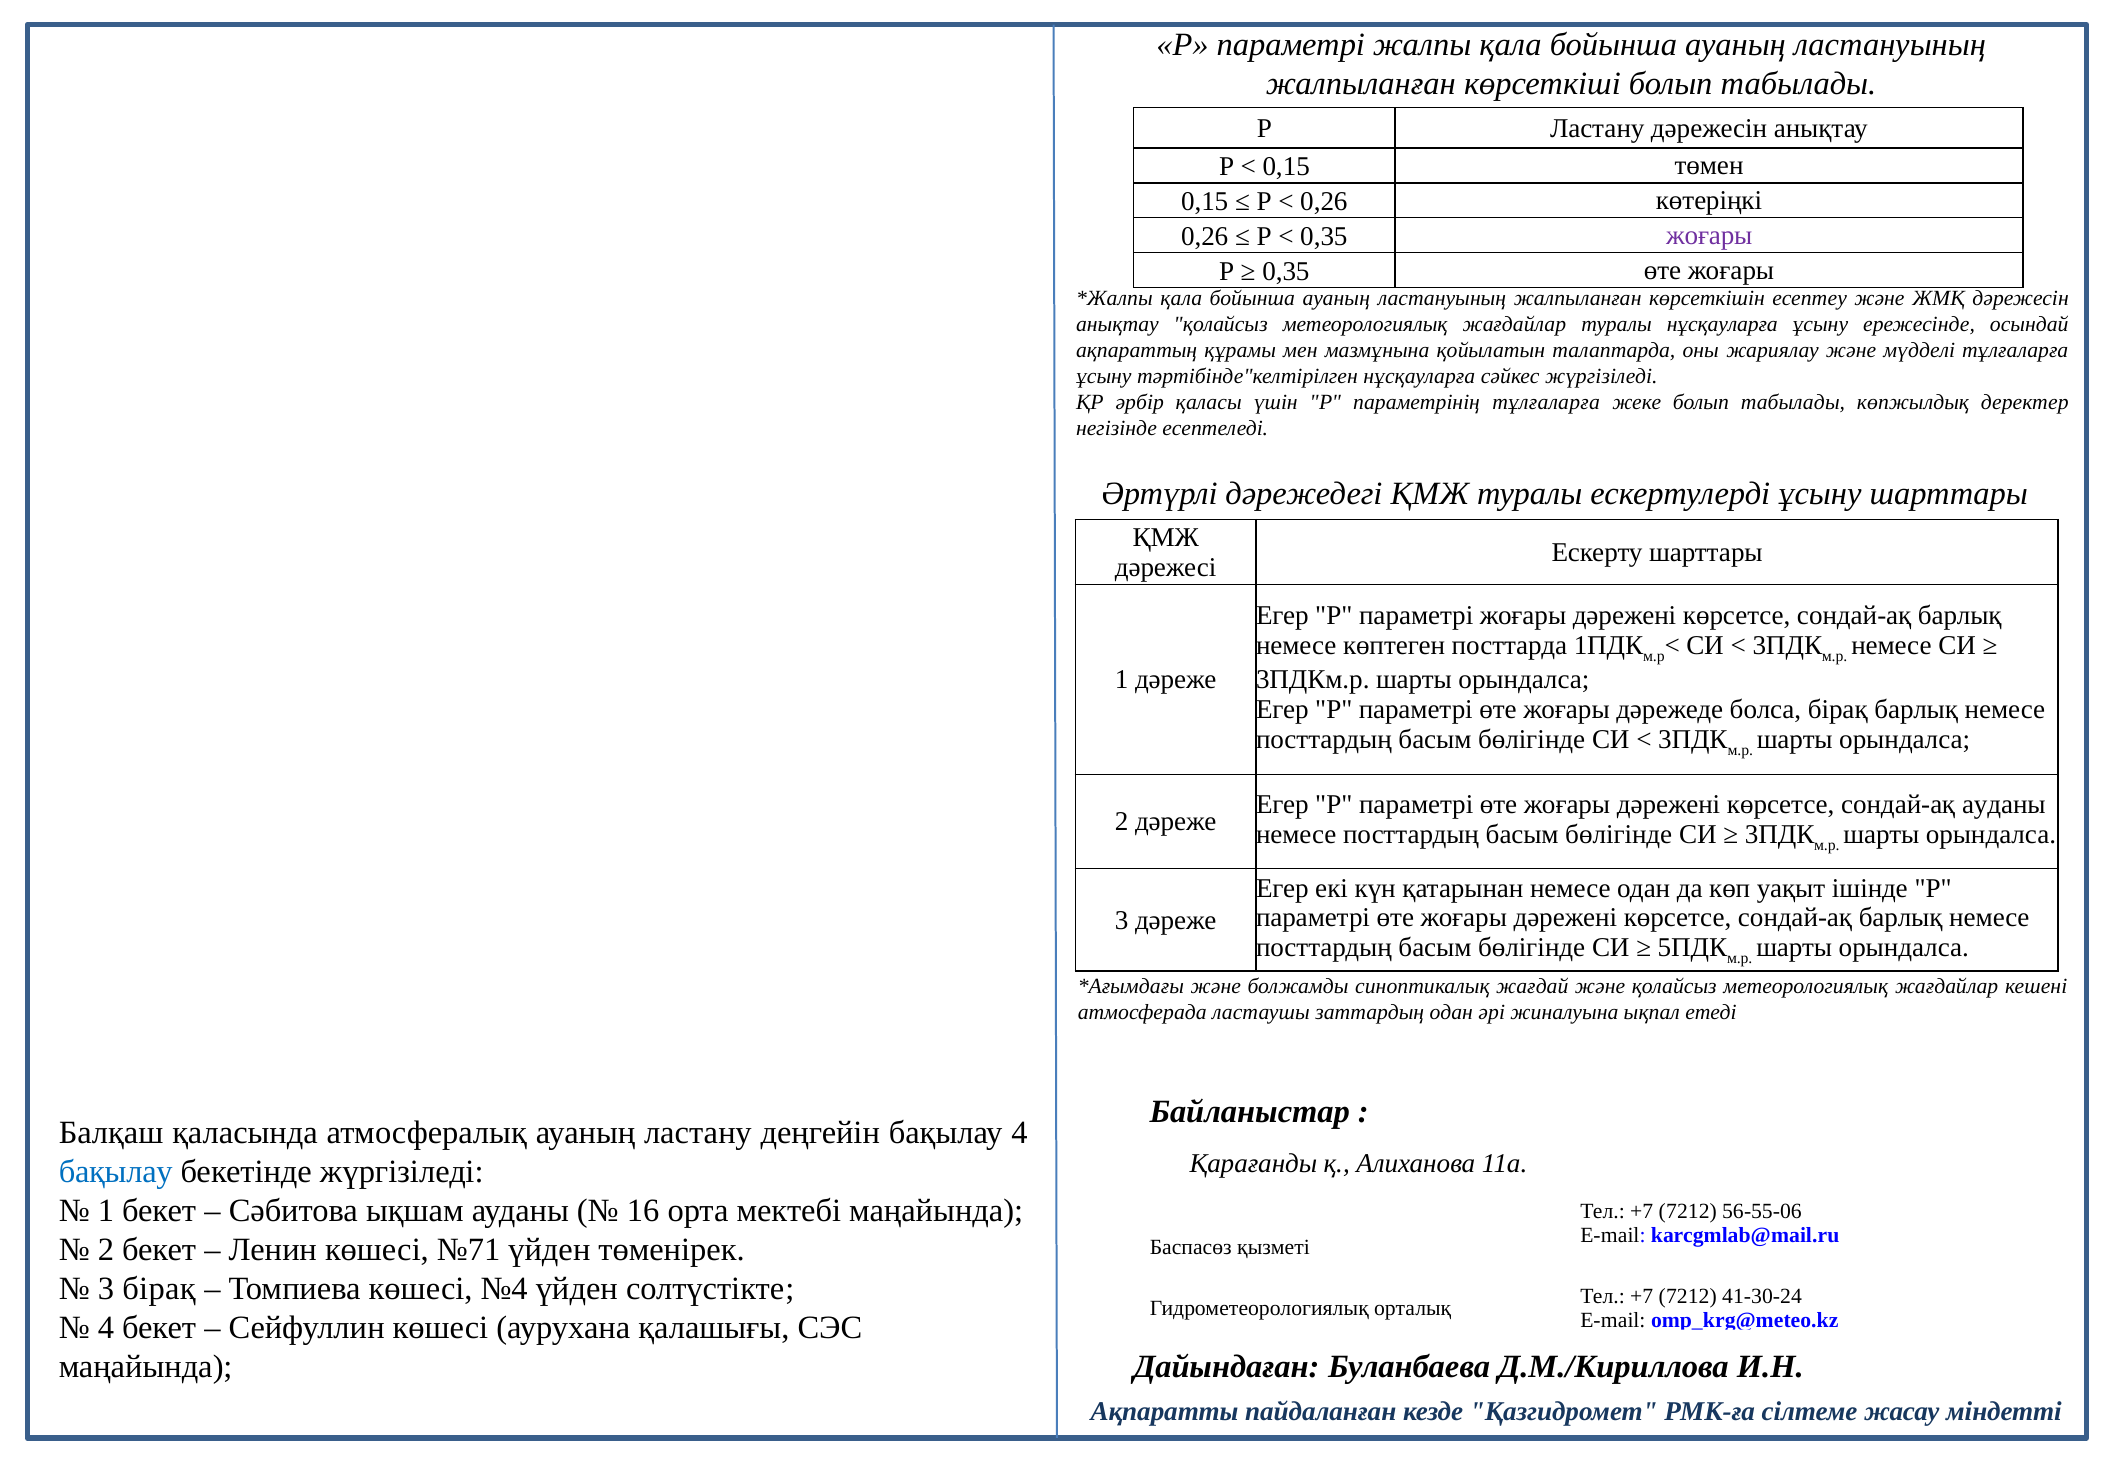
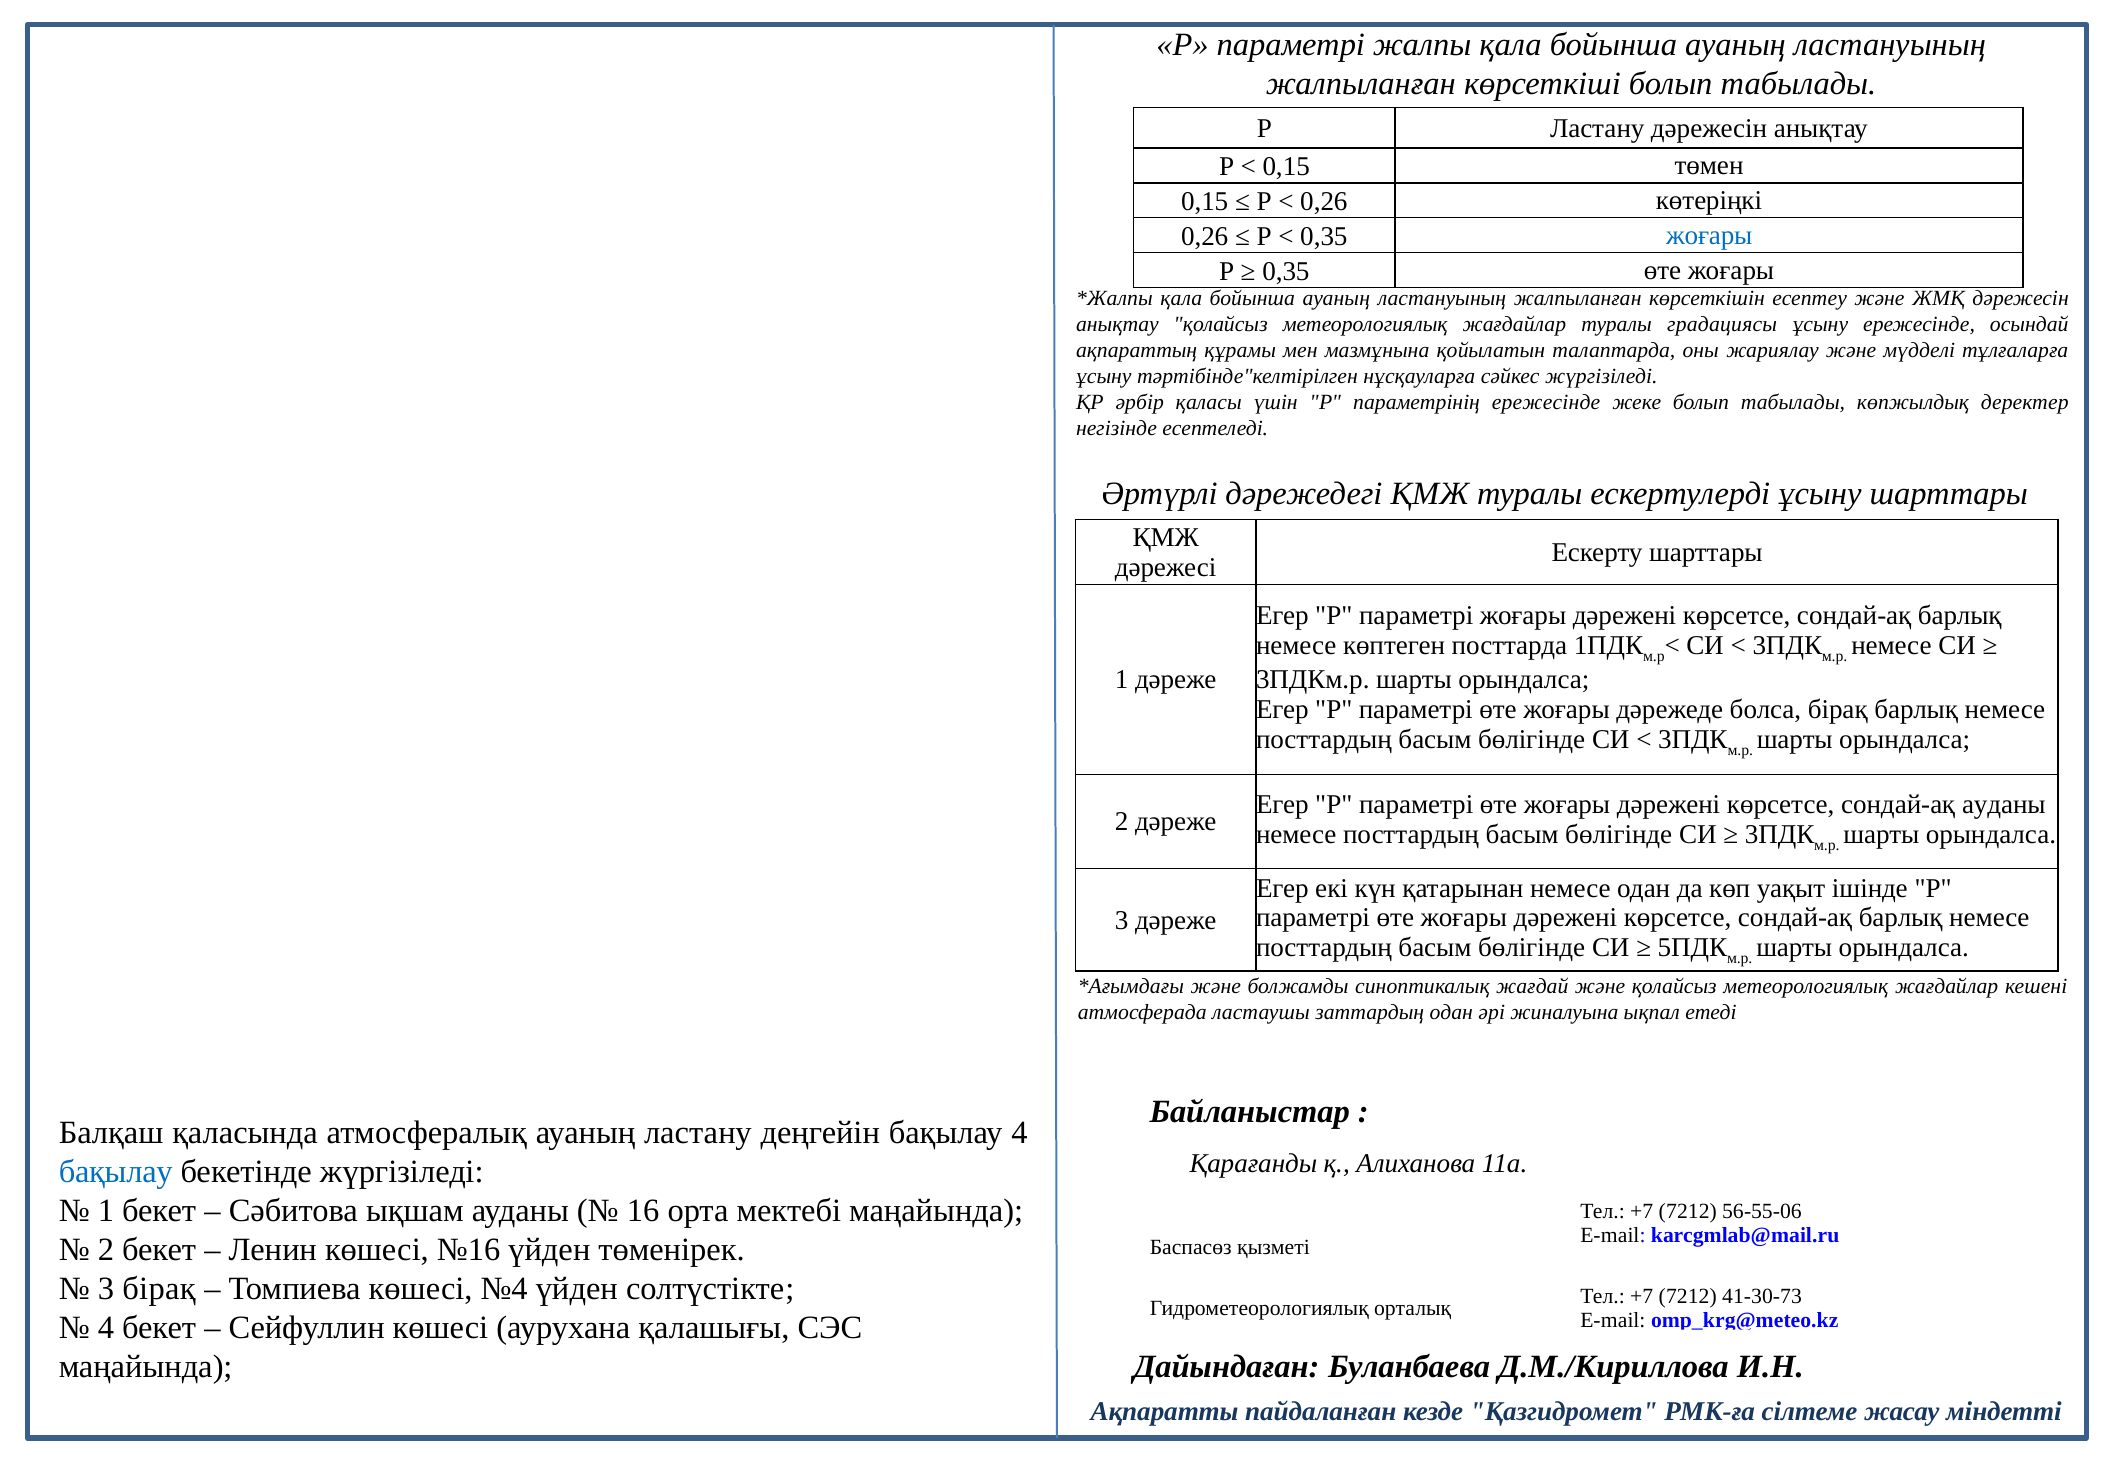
жоғары at (1709, 235) colour: purple -> blue
туралы нұсқауларға: нұсқауларға -> градациясы
параметрінің тұлғаларға: тұлғаларға -> ережесінде
№71: №71 -> №16
41-30-24: 41-30-24 -> 41-30-73
